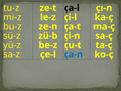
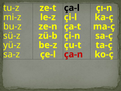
ça-n colour: blue -> red
